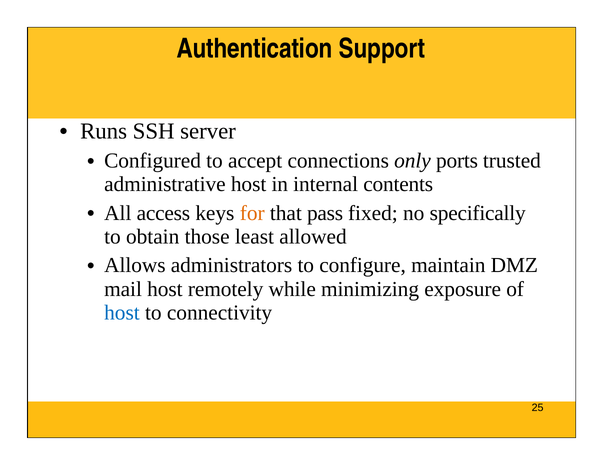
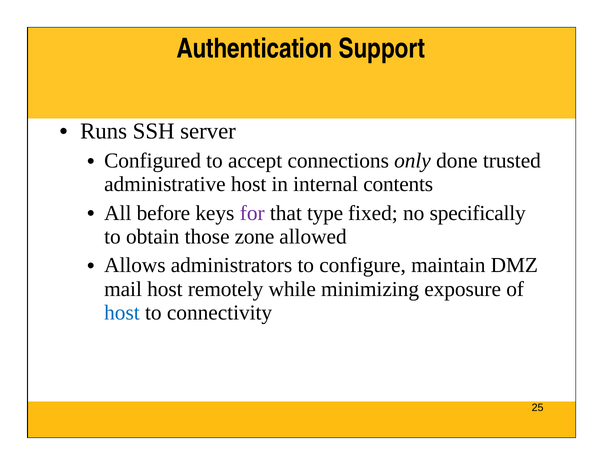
ports: ports -> done
access: access -> before
for colour: orange -> purple
pass: pass -> type
least: least -> zone
